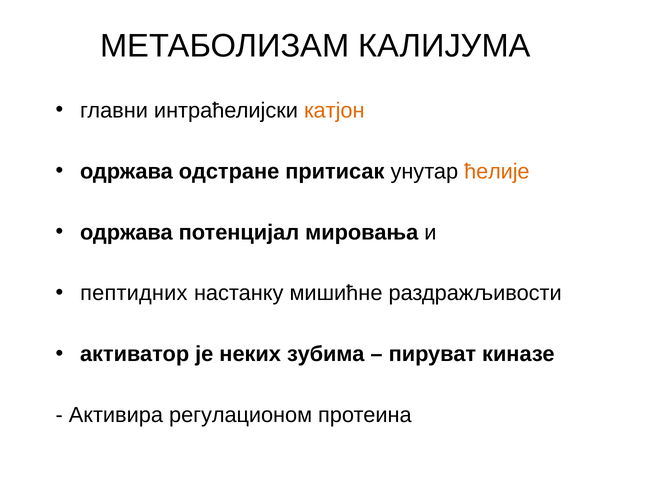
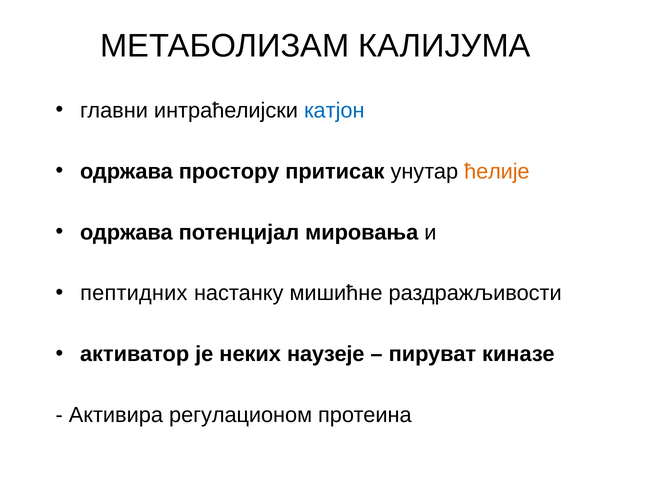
катјон colour: orange -> blue
одстране: одстране -> простору
зубима: зубима -> наузеје
